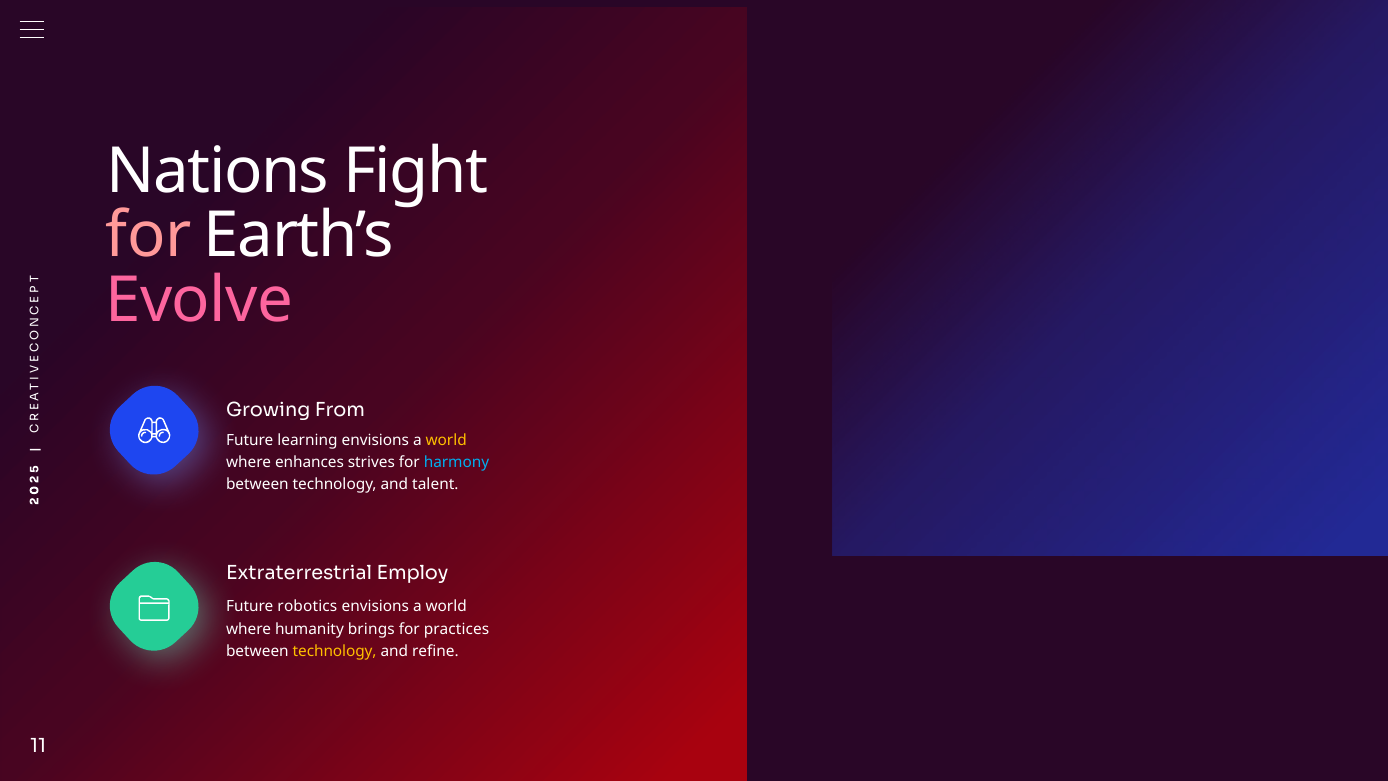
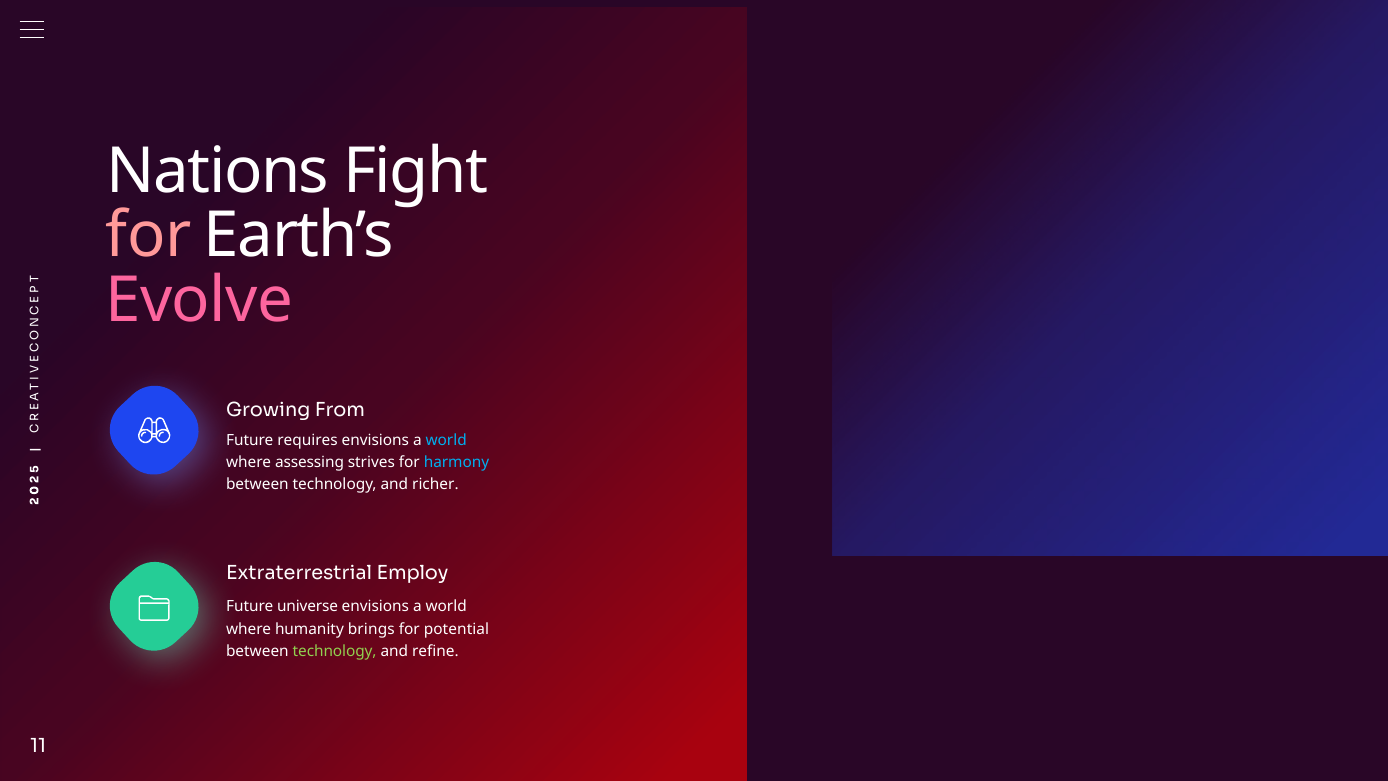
learning: learning -> requires
world at (446, 440) colour: yellow -> light blue
enhances: enhances -> assessing
talent: talent -> richer
robotics: robotics -> universe
practices: practices -> potential
technology at (335, 651) colour: yellow -> light green
